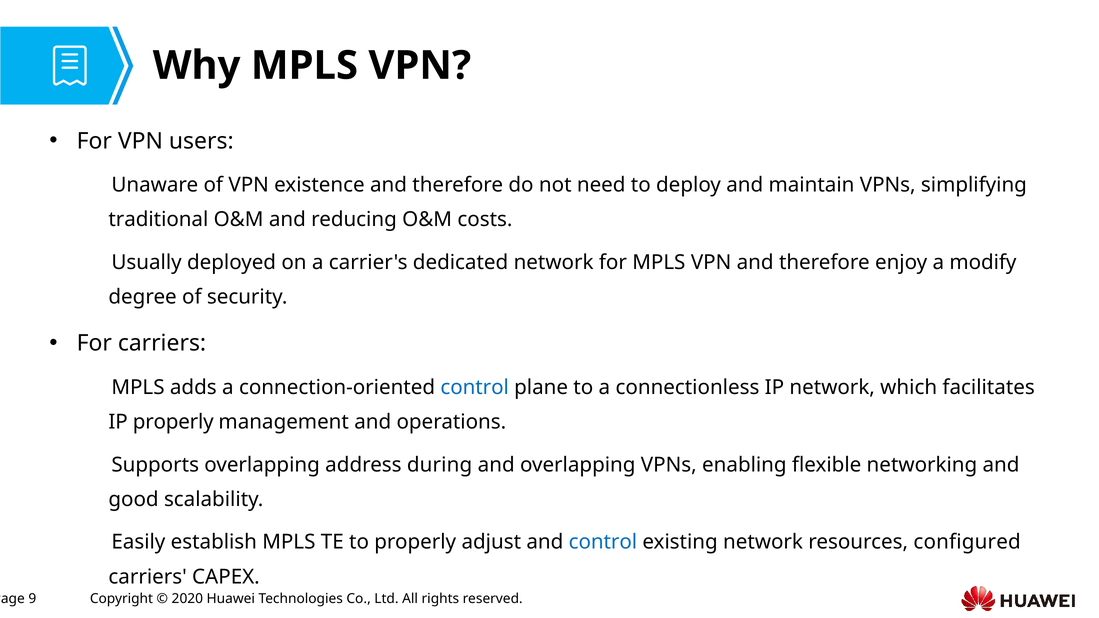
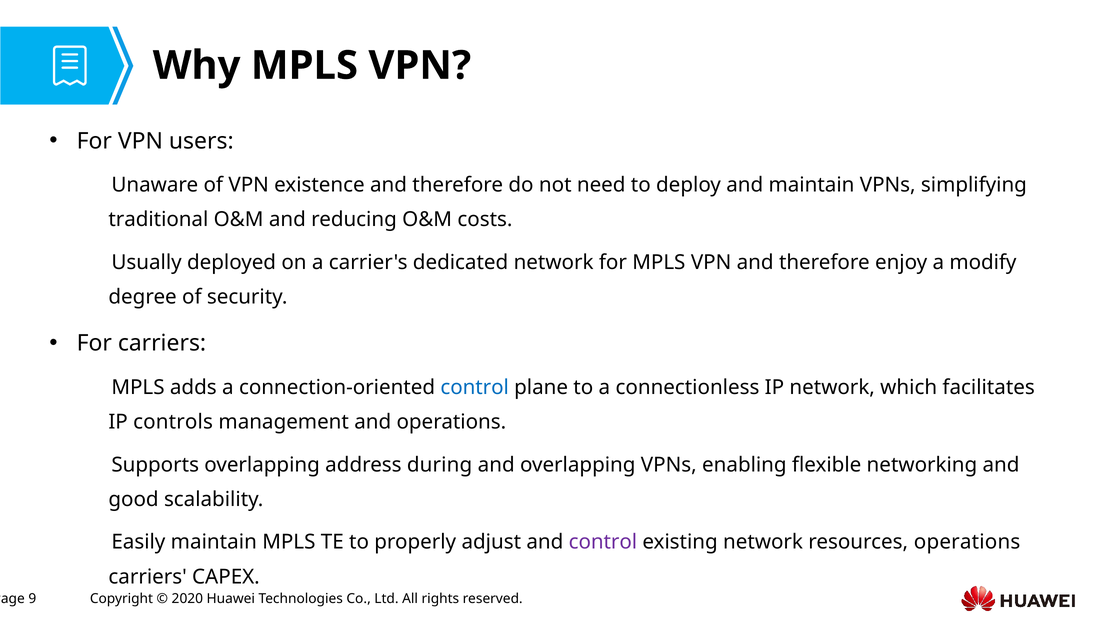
IP properly: properly -> controls
Easily establish: establish -> maintain
control at (603, 542) colour: blue -> purple
resources configured: configured -> operations
